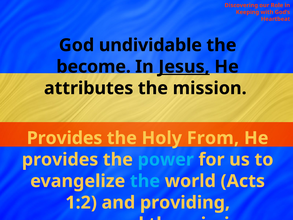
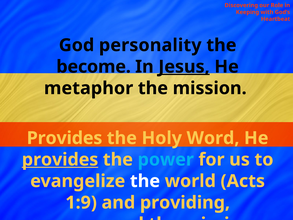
undividable: undividable -> personality
attributes: attributes -> metaphor
From: From -> Word
provides at (60, 159) underline: none -> present
the at (145, 181) colour: light blue -> white
1:2: 1:2 -> 1:9
